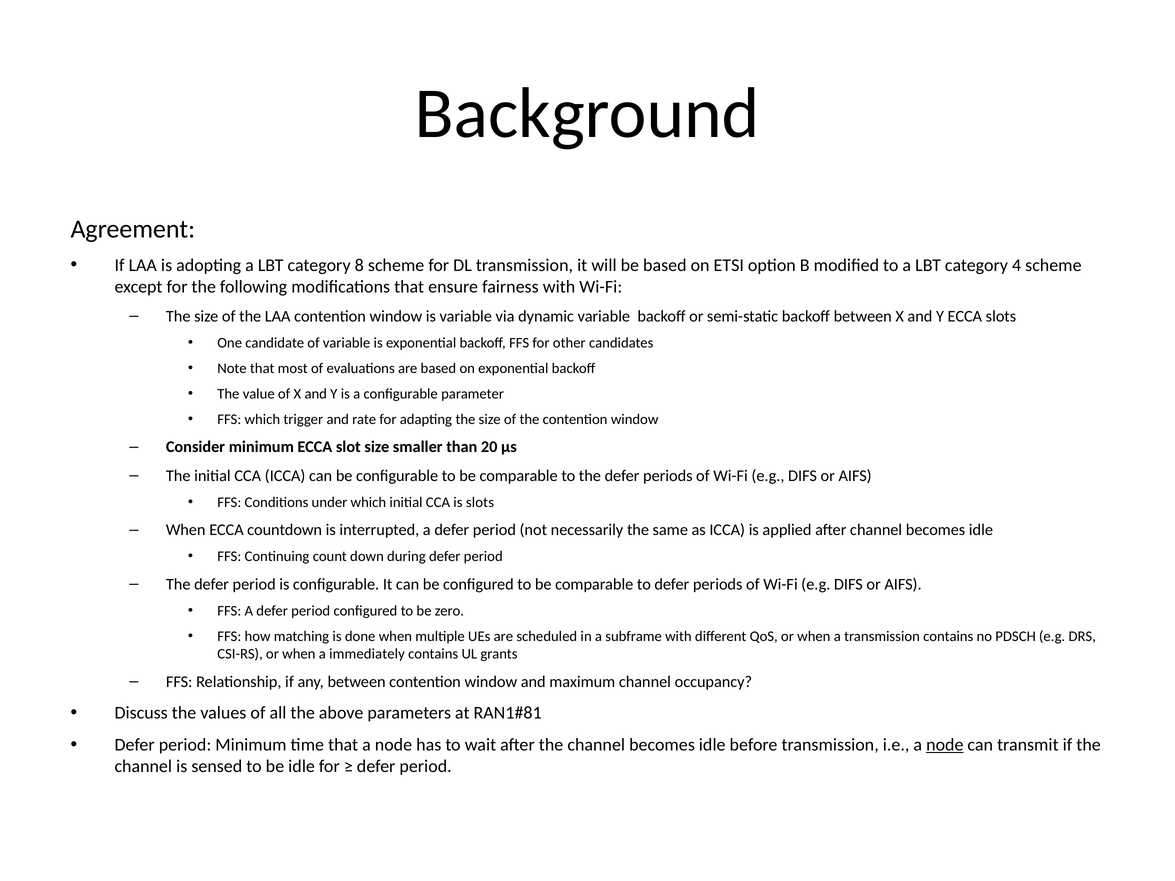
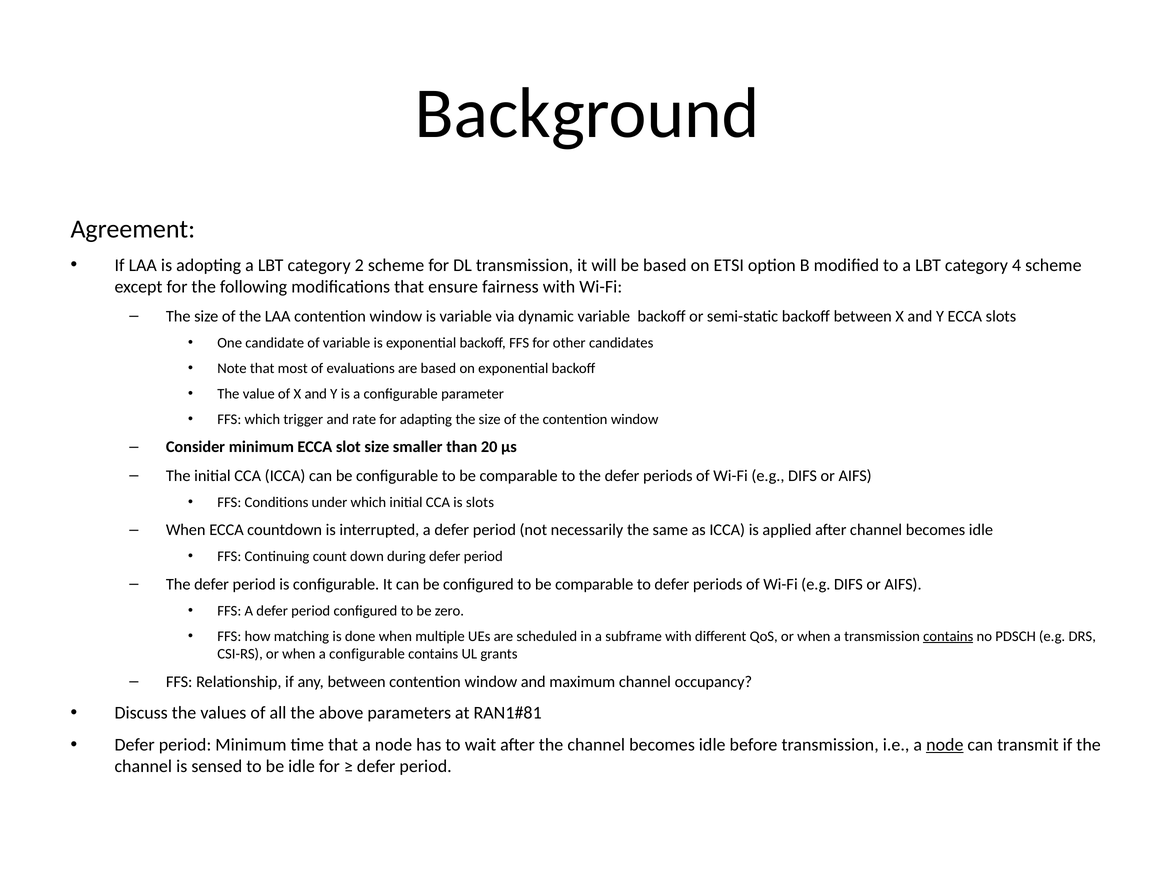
8: 8 -> 2
contains at (948, 636) underline: none -> present
when a immediately: immediately -> configurable
